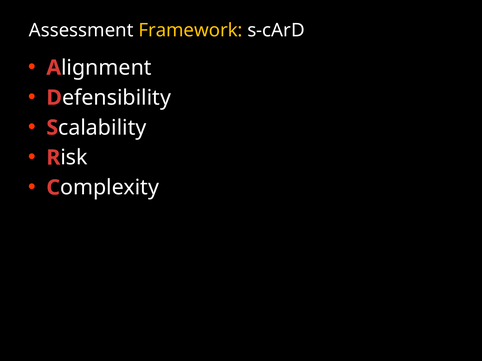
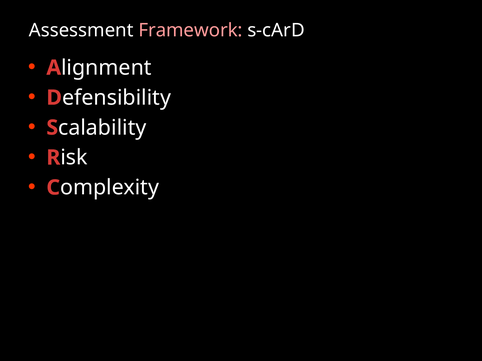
Framework colour: yellow -> pink
